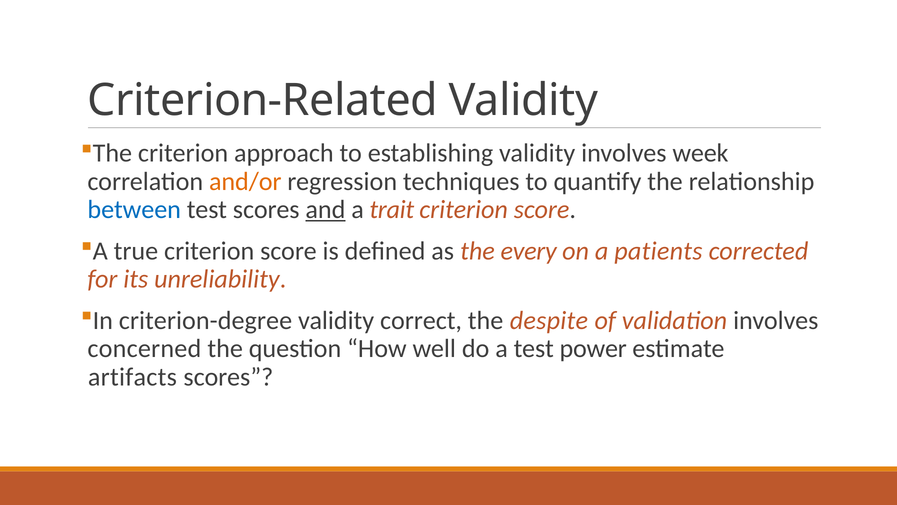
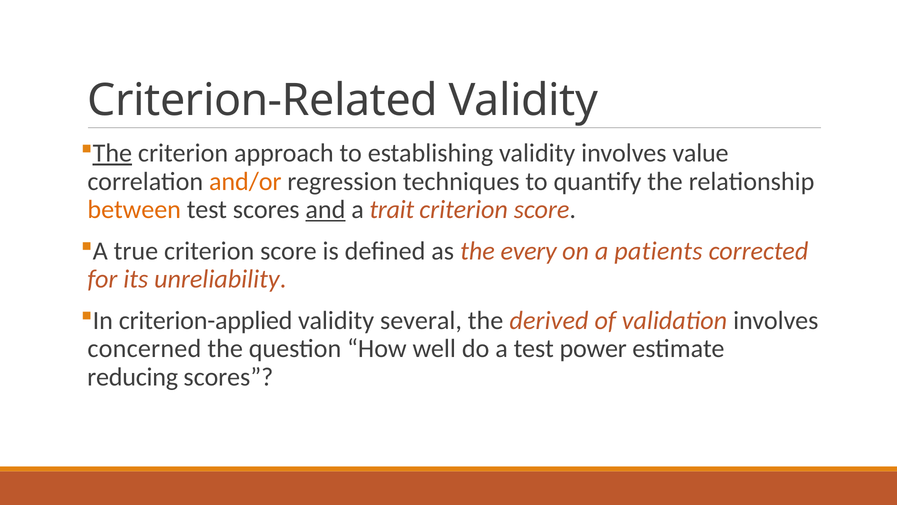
The at (112, 153) underline: none -> present
week: week -> value
between colour: blue -> orange
criterion-degree: criterion-degree -> criterion-applied
correct: correct -> several
despite: despite -> derived
artifacts: artifacts -> reducing
